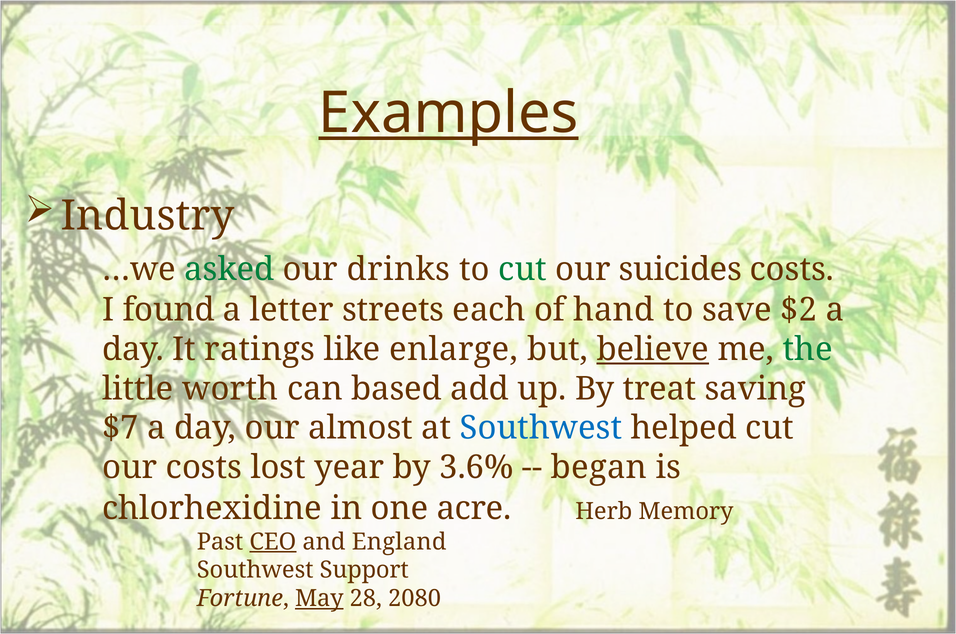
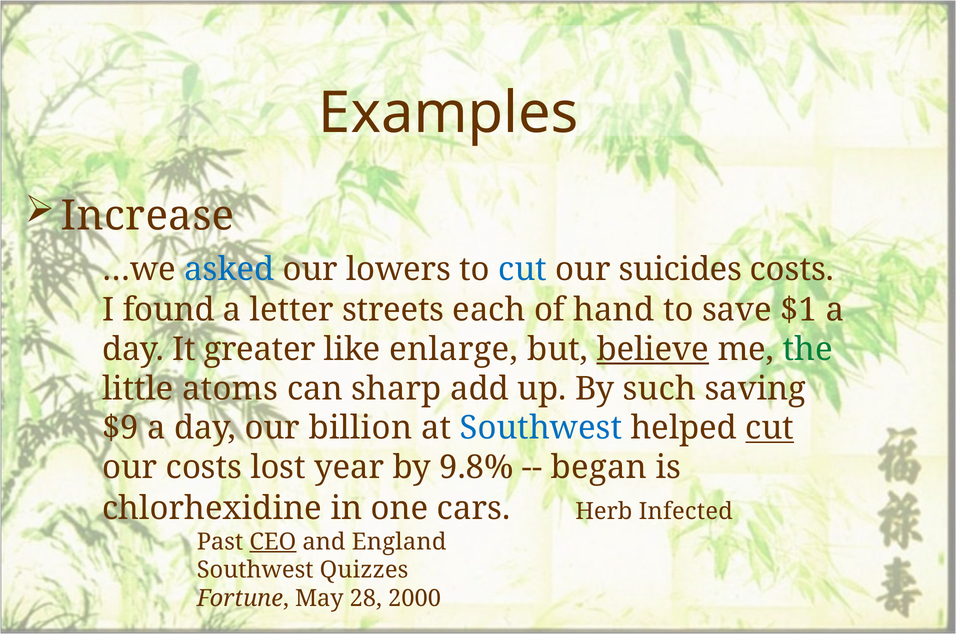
Examples underline: present -> none
Industry: Industry -> Increase
asked colour: green -> blue
drinks: drinks -> lowers
cut at (523, 270) colour: green -> blue
$2: $2 -> $1
ratings: ratings -> greater
worth: worth -> atoms
based: based -> sharp
treat: treat -> such
$7: $7 -> $9
almost: almost -> billion
cut at (770, 428) underline: none -> present
3.6%: 3.6% -> 9.8%
acre: acre -> cars
Memory: Memory -> Infected
Support: Support -> Quizzes
May underline: present -> none
2080: 2080 -> 2000
